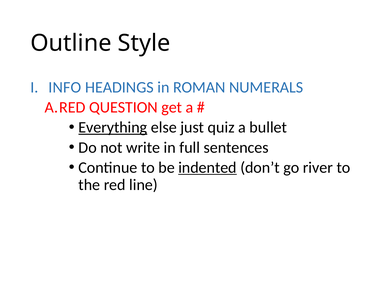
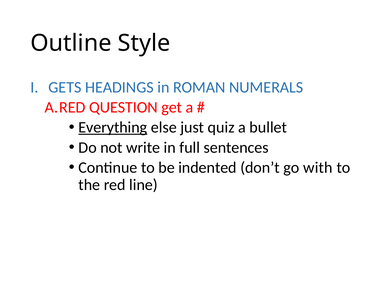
INFO: INFO -> GETS
indented underline: present -> none
river: river -> with
